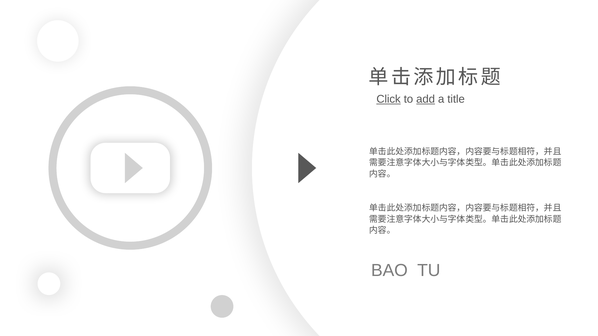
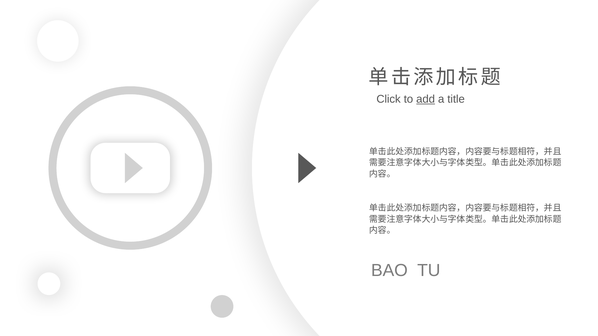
Click underline: present -> none
